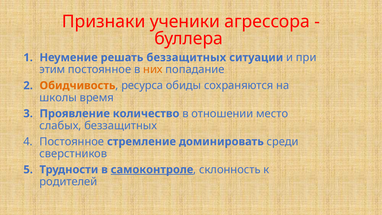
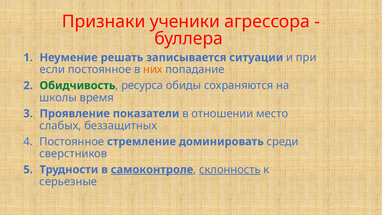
решать беззащитных: беззащитных -> записывается
этим: этим -> если
Обидчивость colour: orange -> green
количество: количество -> показатели
склонность underline: none -> present
родителей: родителей -> серьезные
